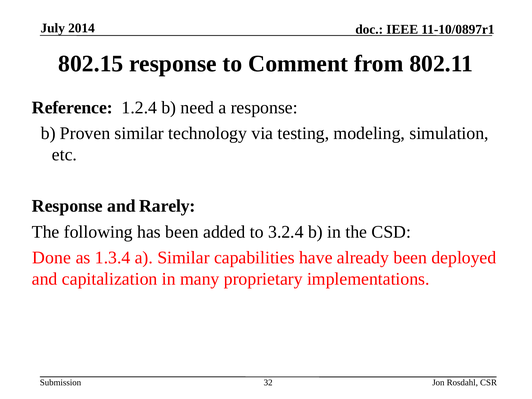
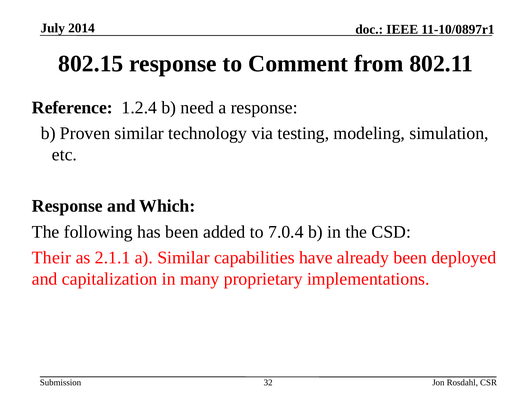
Rarely: Rarely -> Which
3.2.4: 3.2.4 -> 7.0.4
Done: Done -> Their
1.3.4: 1.3.4 -> 2.1.1
